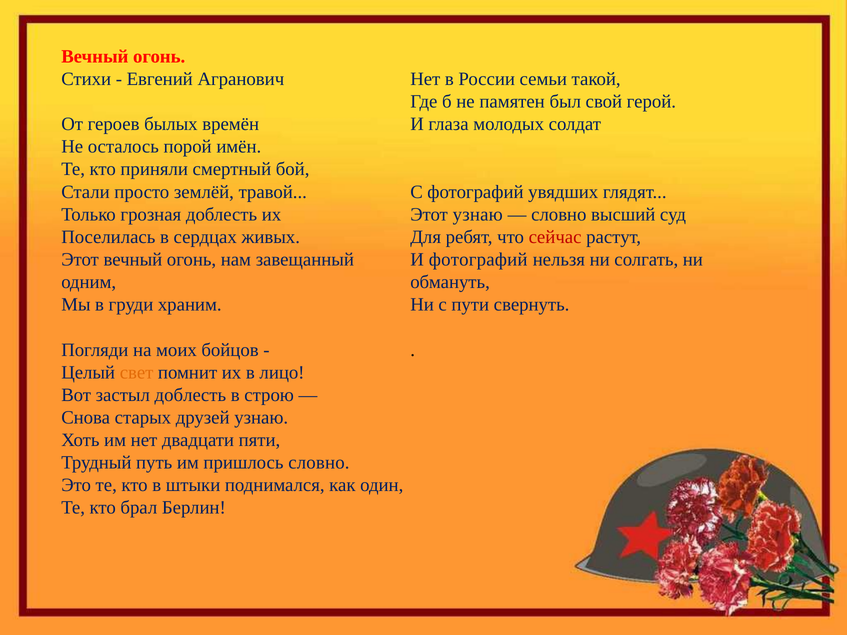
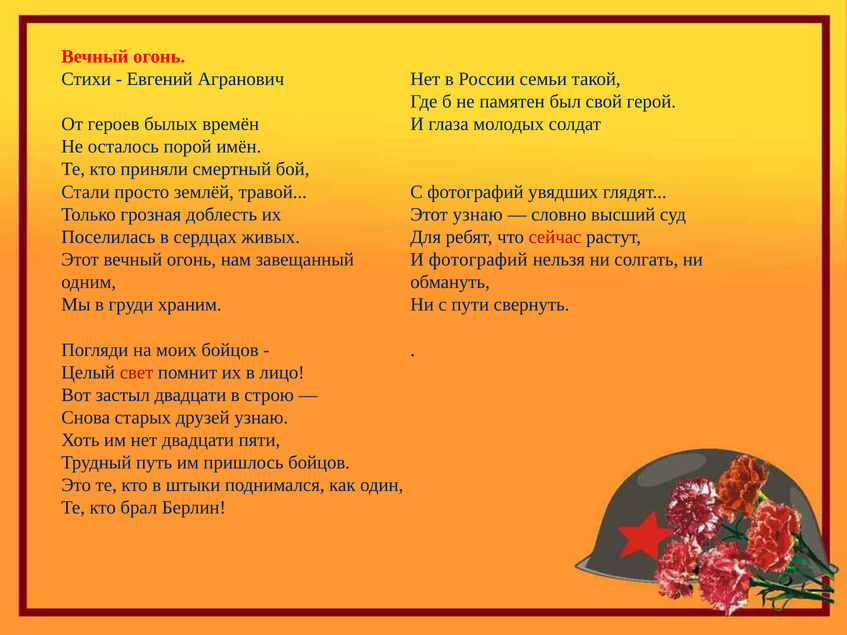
свет colour: orange -> red
застыл доблесть: доблесть -> двадцати
пришлось словно: словно -> бойцов
